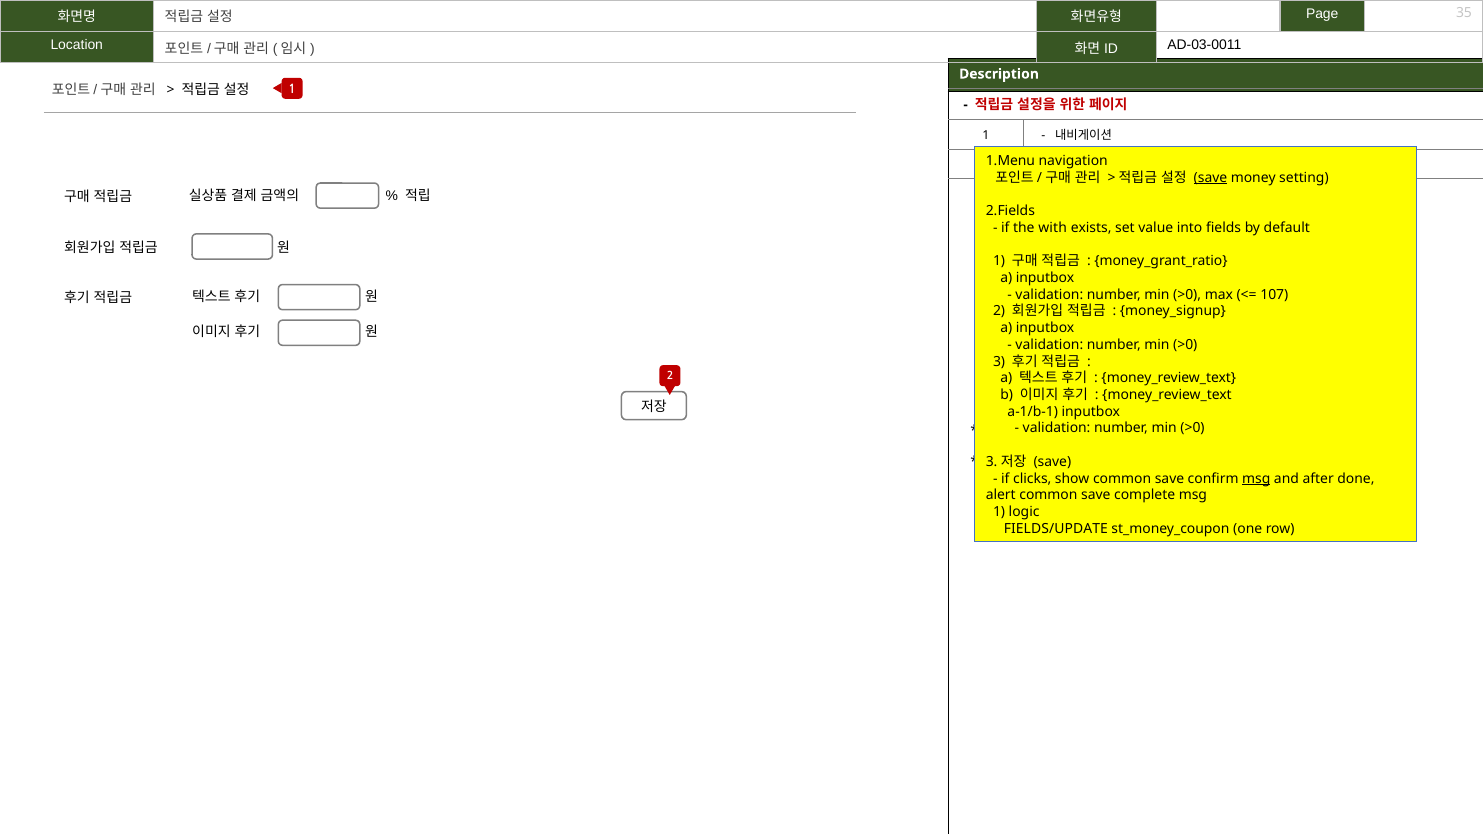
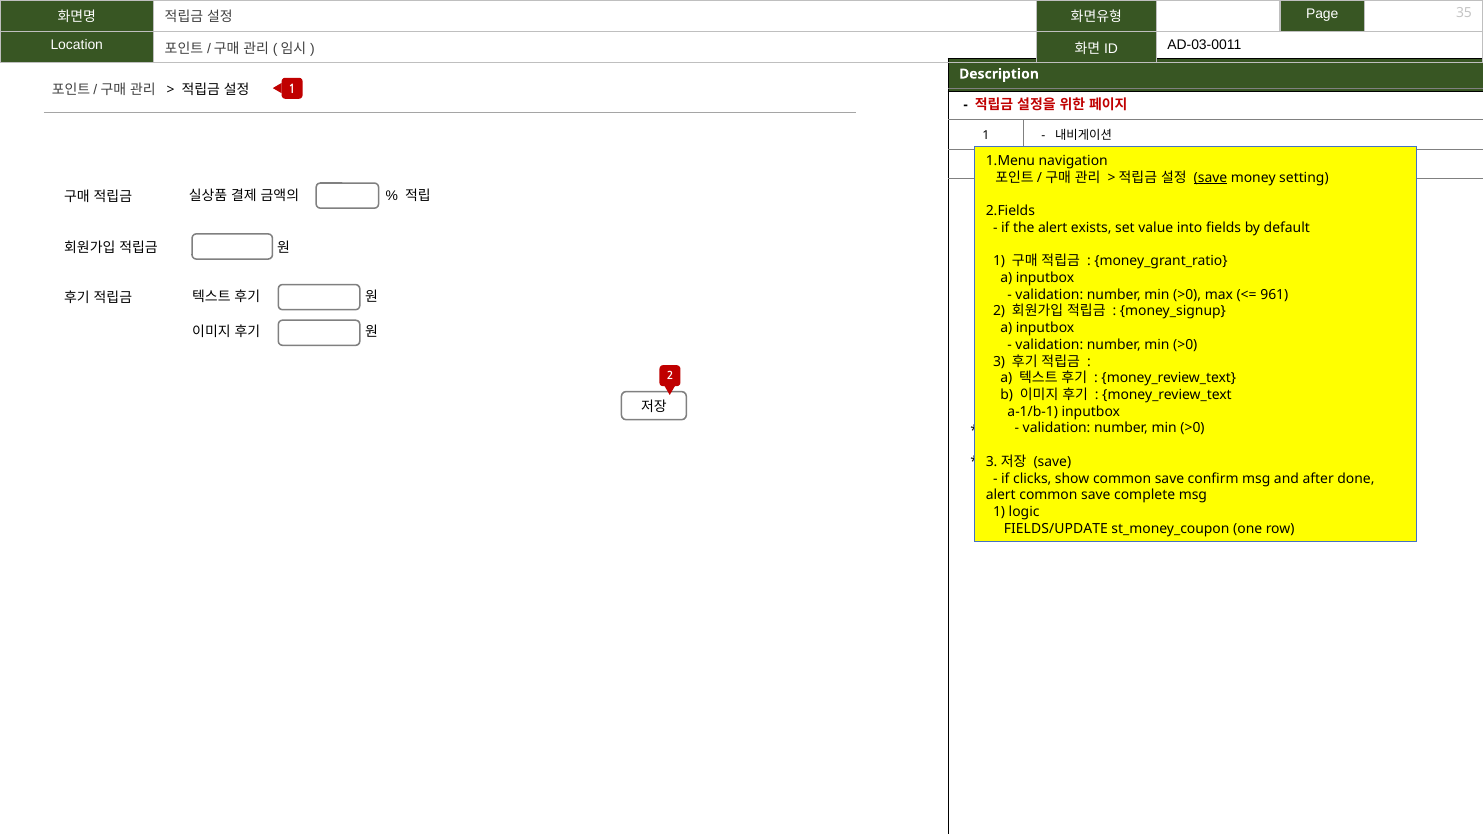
the with: with -> alert
107: 107 -> 961
msg at (1256, 479) underline: present -> none
